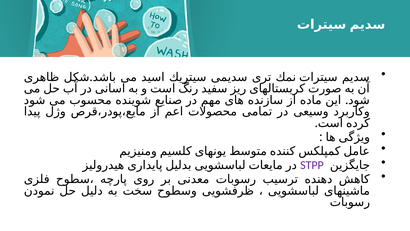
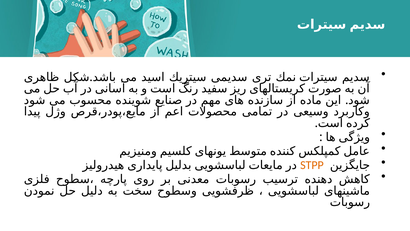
STPP colour: purple -> orange
